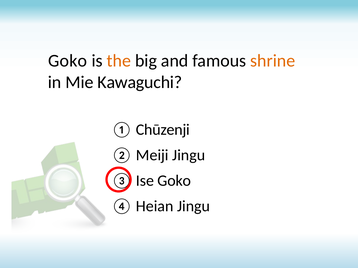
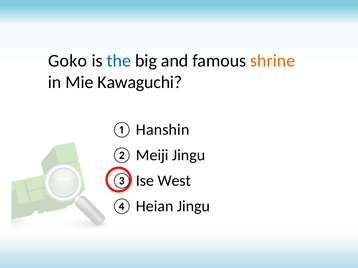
the colour: orange -> blue
Chūzenji: Chūzenji -> Hanshin
Ise Goko: Goko -> West
